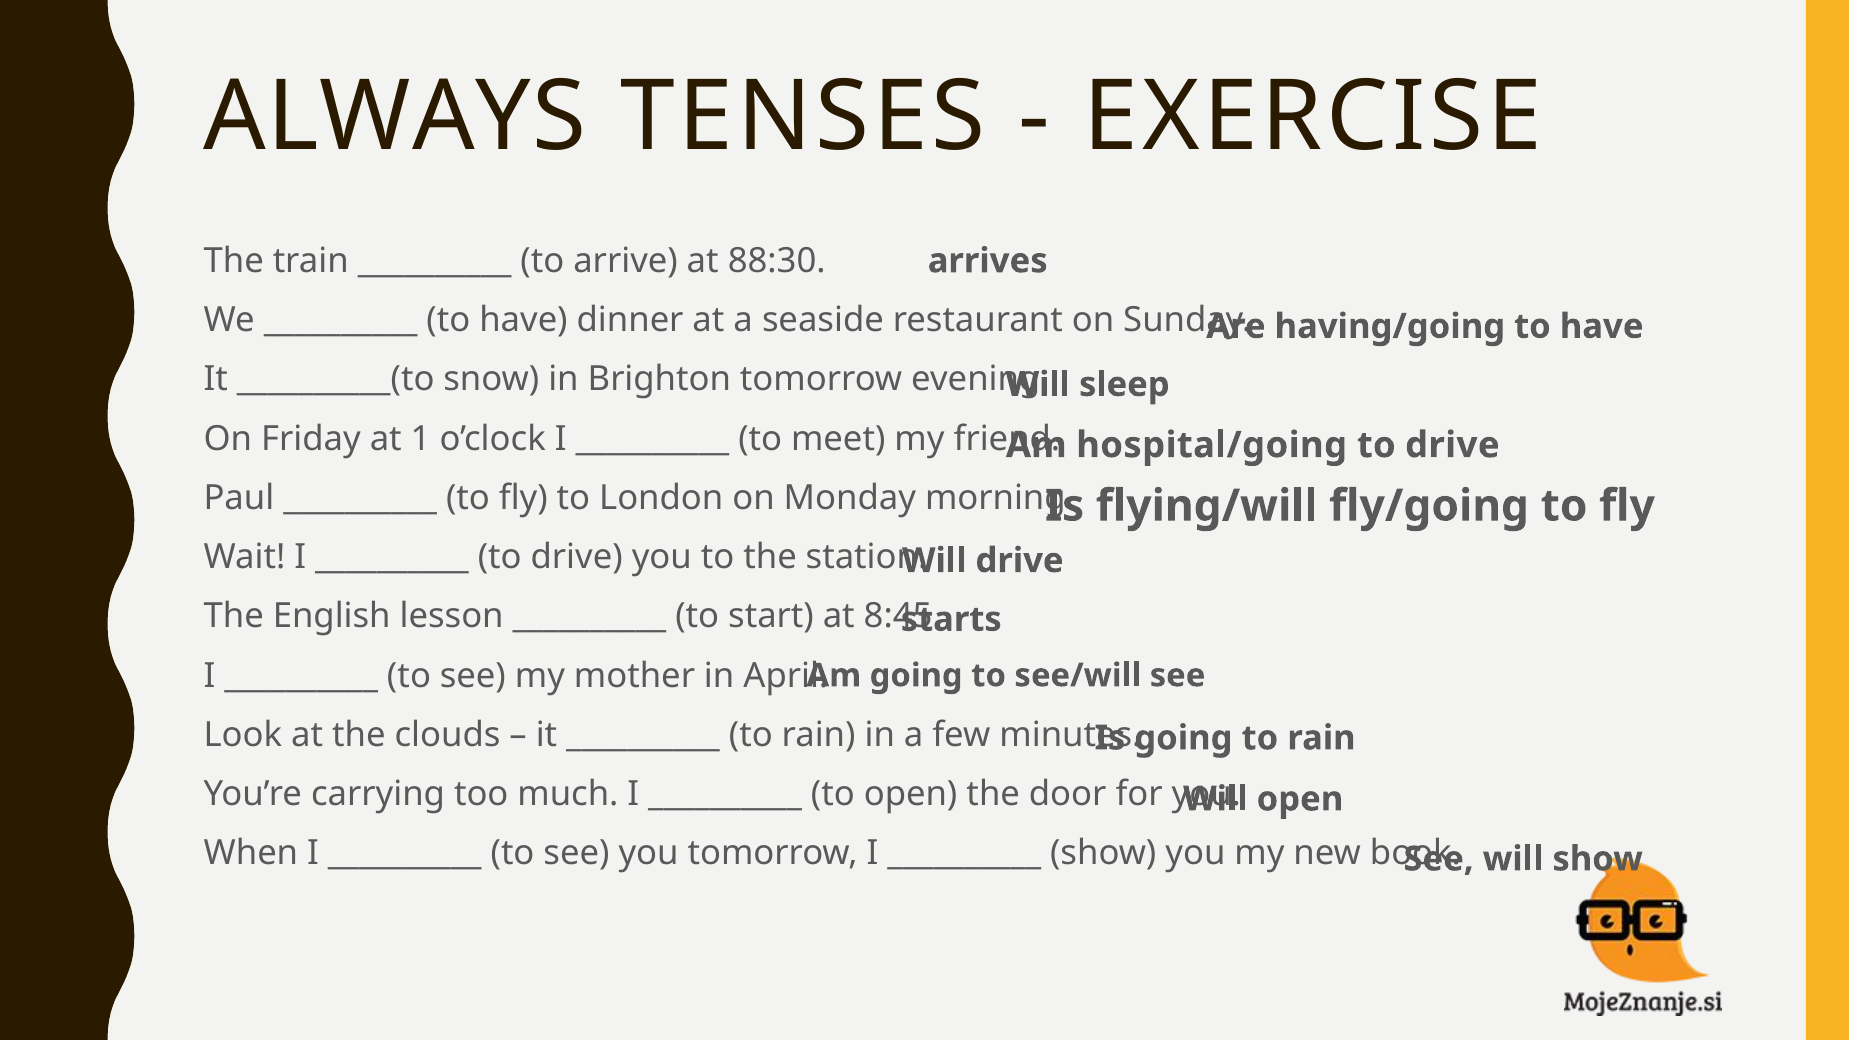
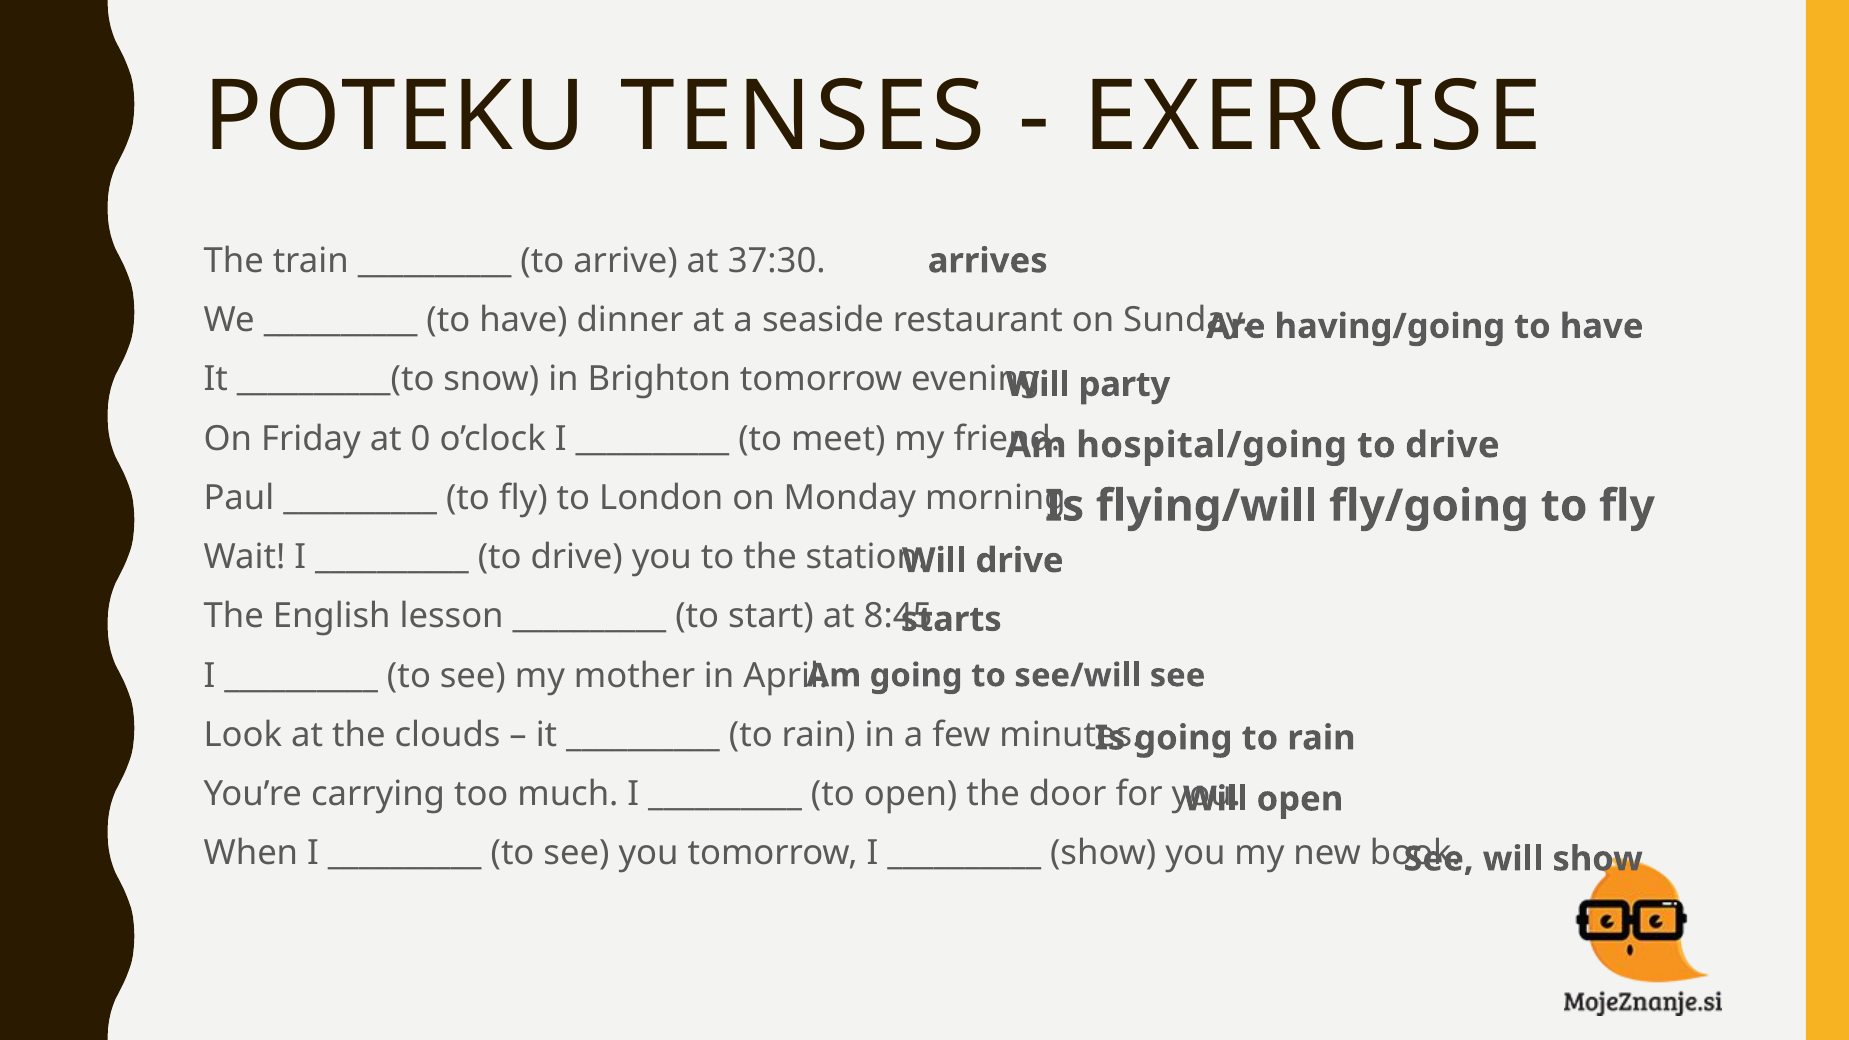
ALWAYS: ALWAYS -> POTEKU
88:30: 88:30 -> 37:30
sleep: sleep -> party
1: 1 -> 0
